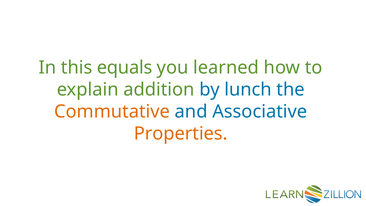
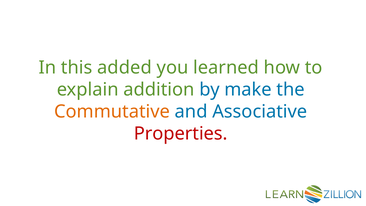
equals: equals -> added
lunch: lunch -> make
Properties colour: orange -> red
